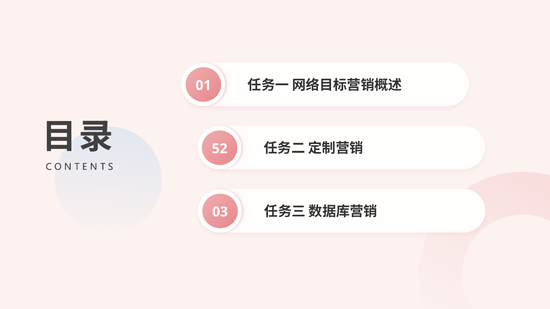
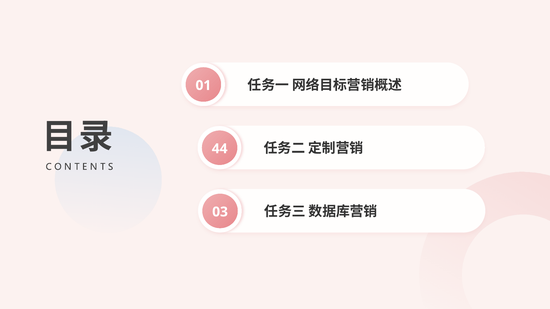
52: 52 -> 44
